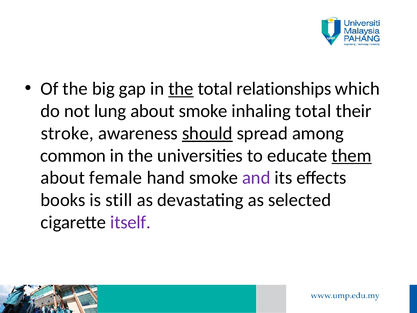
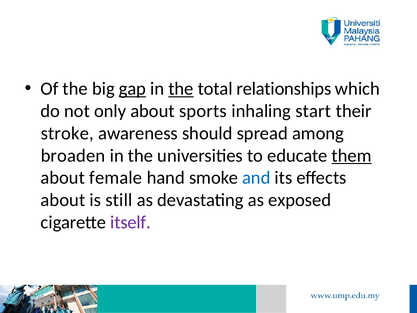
gap underline: none -> present
lung: lung -> only
about smoke: smoke -> sports
inhaling total: total -> start
should underline: present -> none
common: common -> broaden
and colour: purple -> blue
books at (63, 200): books -> about
selected: selected -> exposed
